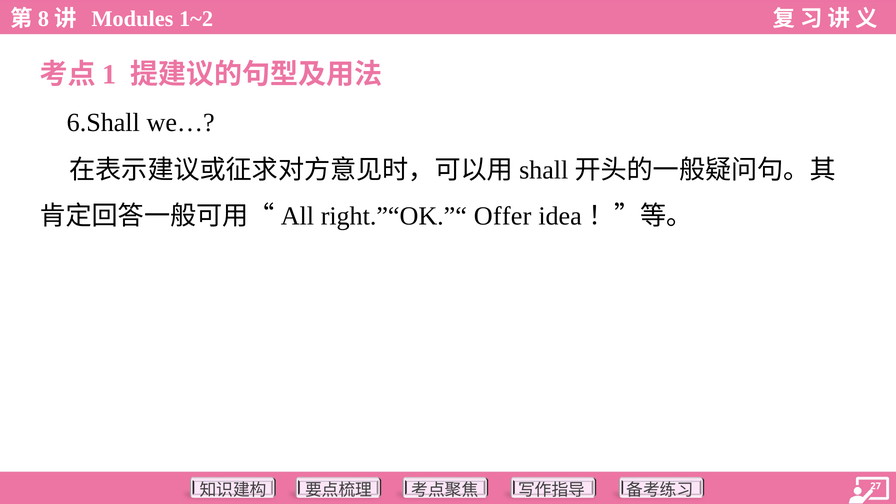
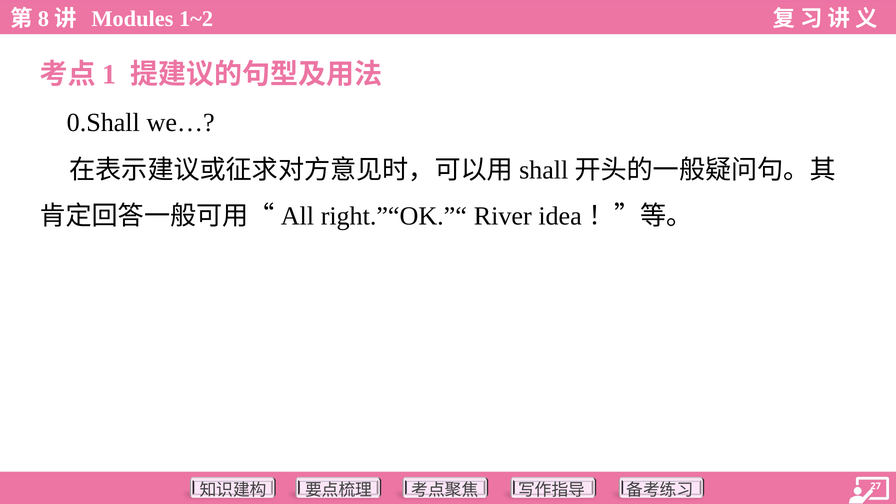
6.Shall: 6.Shall -> 0.Shall
Offer: Offer -> River
